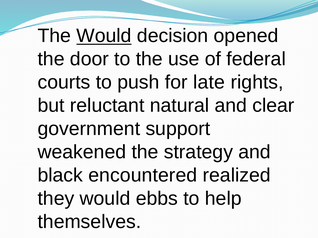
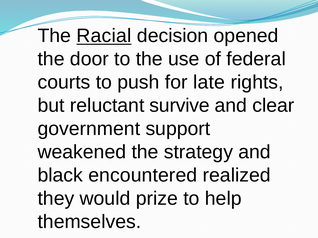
The Would: Would -> Racial
natural: natural -> survive
ebbs: ebbs -> prize
